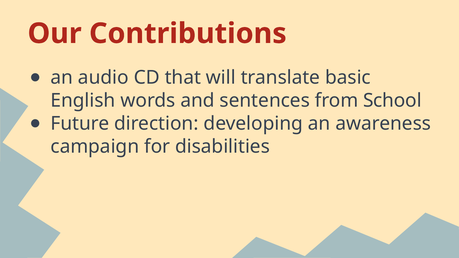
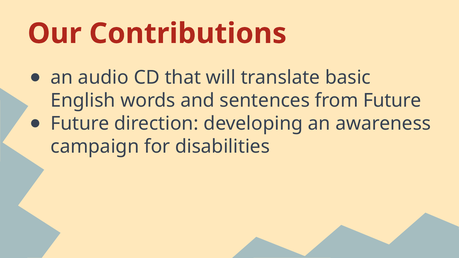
from School: School -> Future
